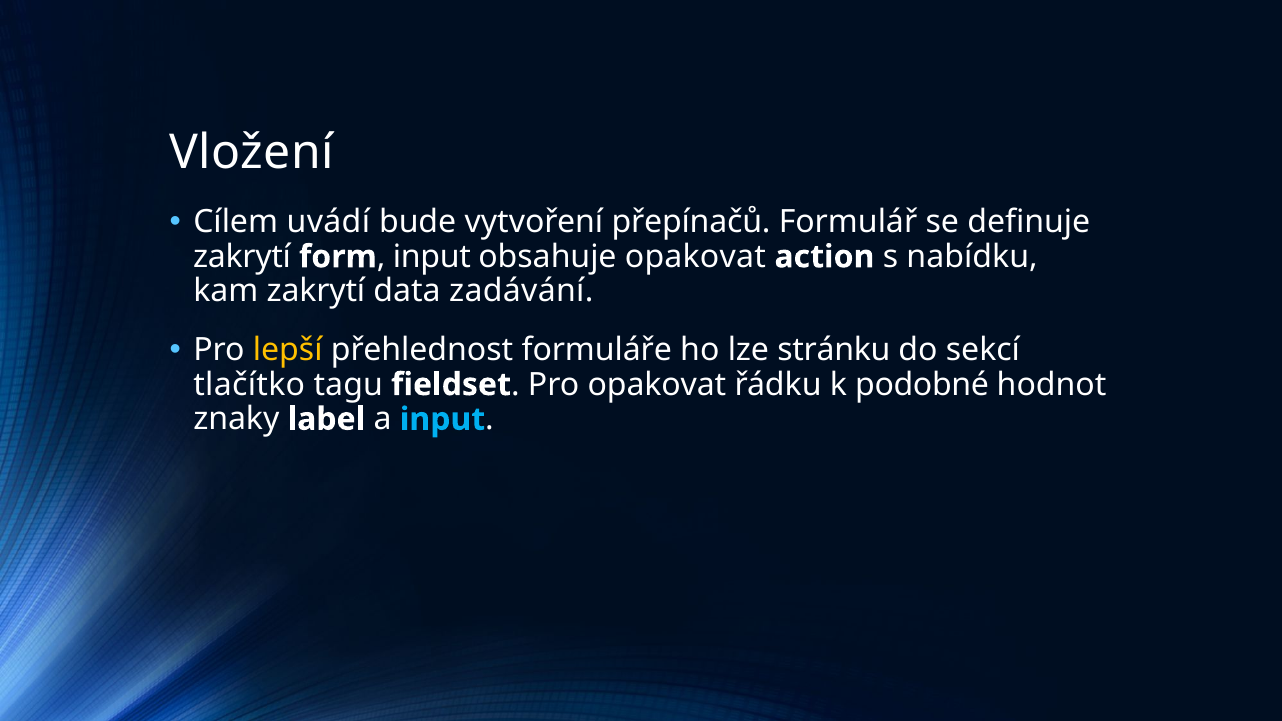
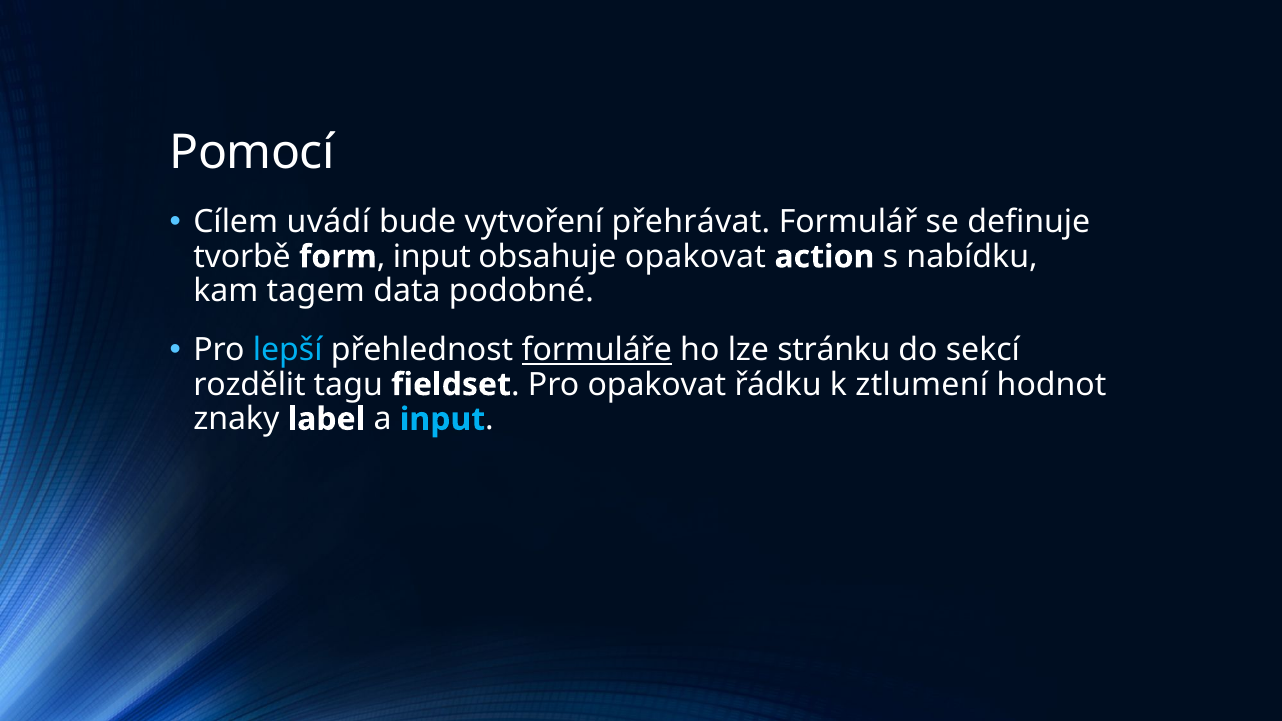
Vložení: Vložení -> Pomocí
přepínačů: přepínačů -> přehrávat
zakrytí at (242, 257): zakrytí -> tvorbě
kam zakrytí: zakrytí -> tagem
zadávání: zadávání -> podobné
lepší colour: yellow -> light blue
formuláře underline: none -> present
tlačítko: tlačítko -> rozdělit
podobné: podobné -> ztlumení
